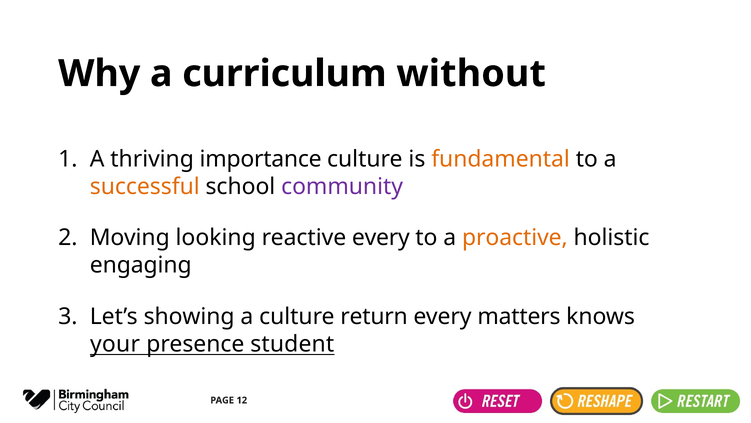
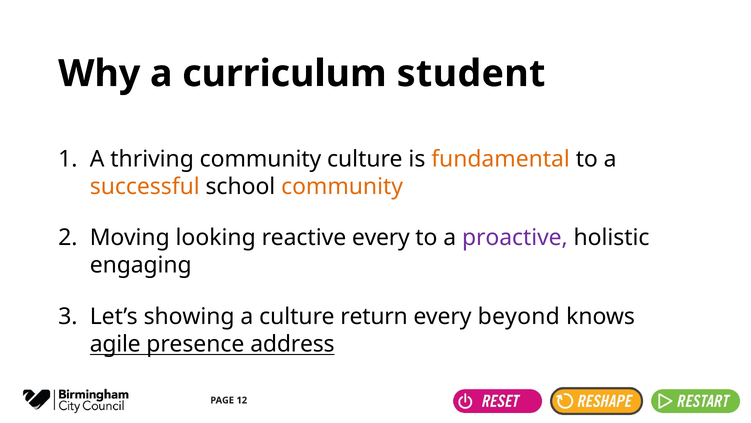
without: without -> student
thriving importance: importance -> community
community at (342, 187) colour: purple -> orange
proactive colour: orange -> purple
matters: matters -> beyond
your: your -> agile
student: student -> address
